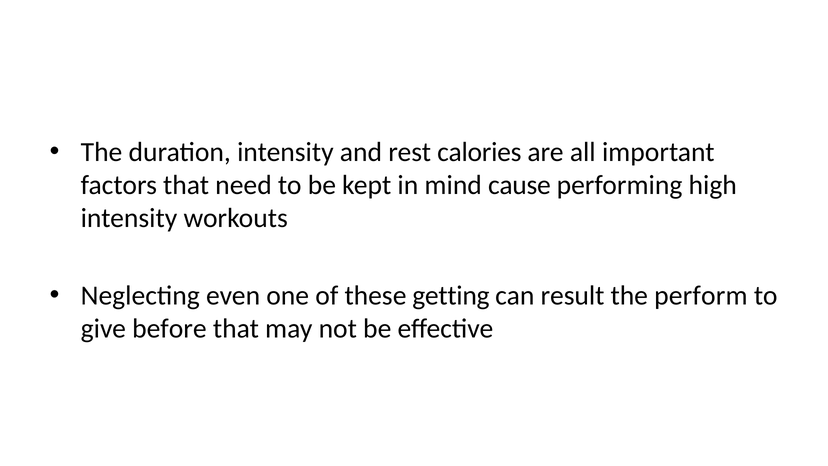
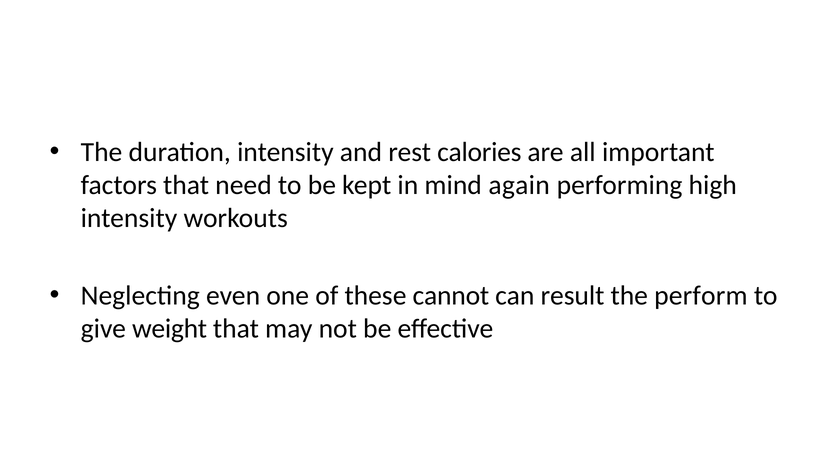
cause: cause -> again
getting: getting -> cannot
before: before -> weight
